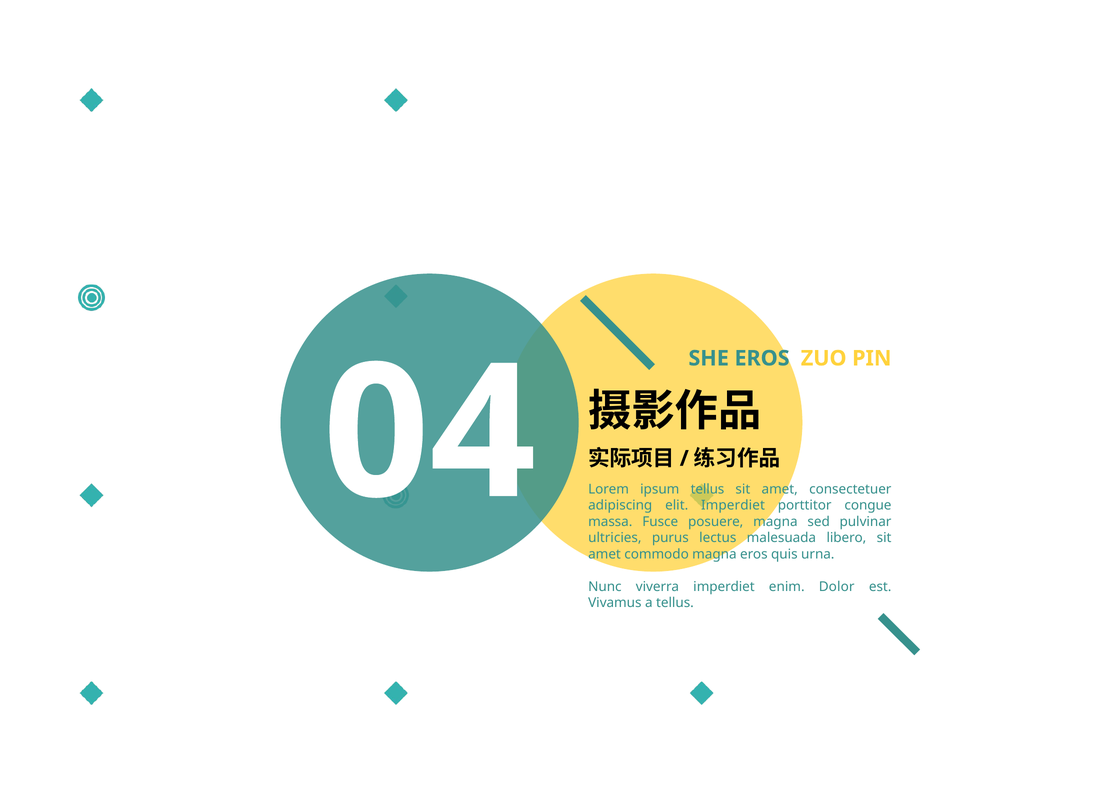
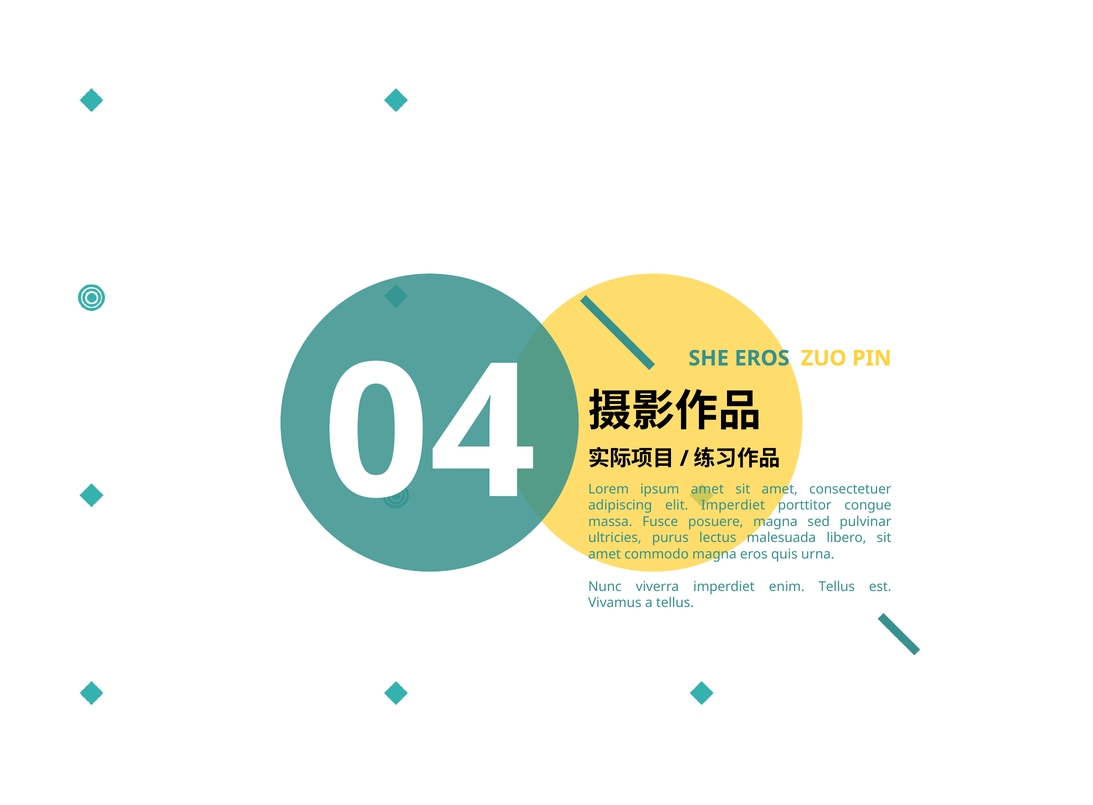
ipsum tellus: tellus -> amet
enim Dolor: Dolor -> Tellus
